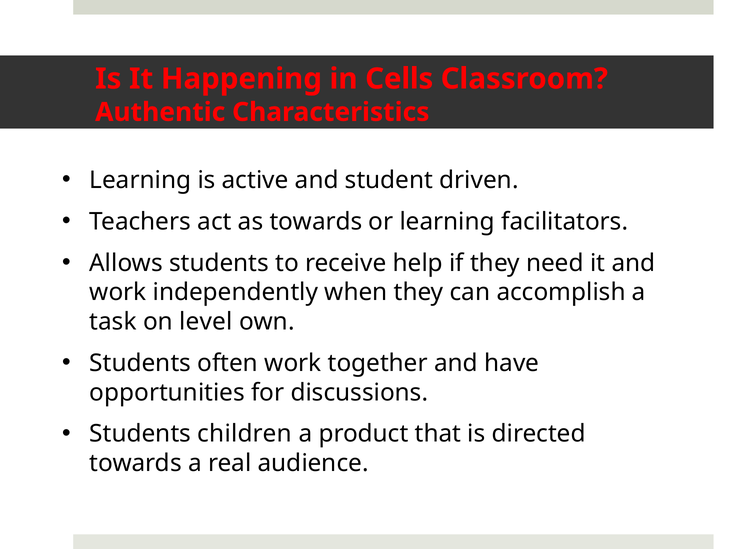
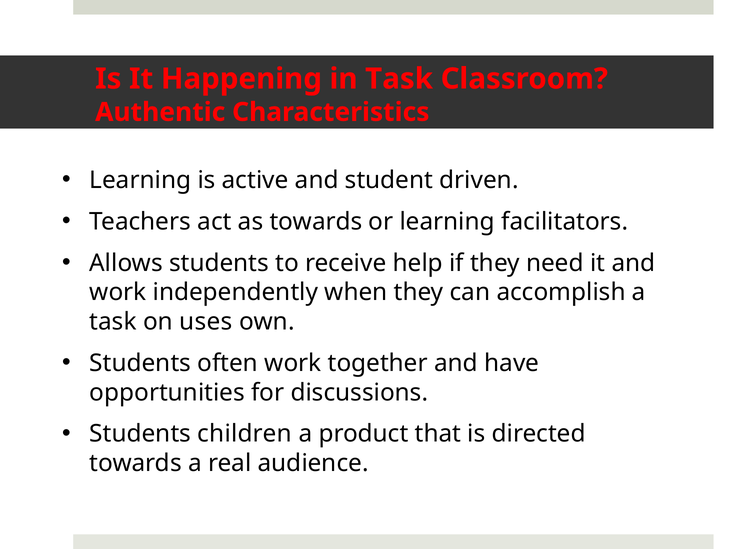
in Cells: Cells -> Task
level: level -> uses
